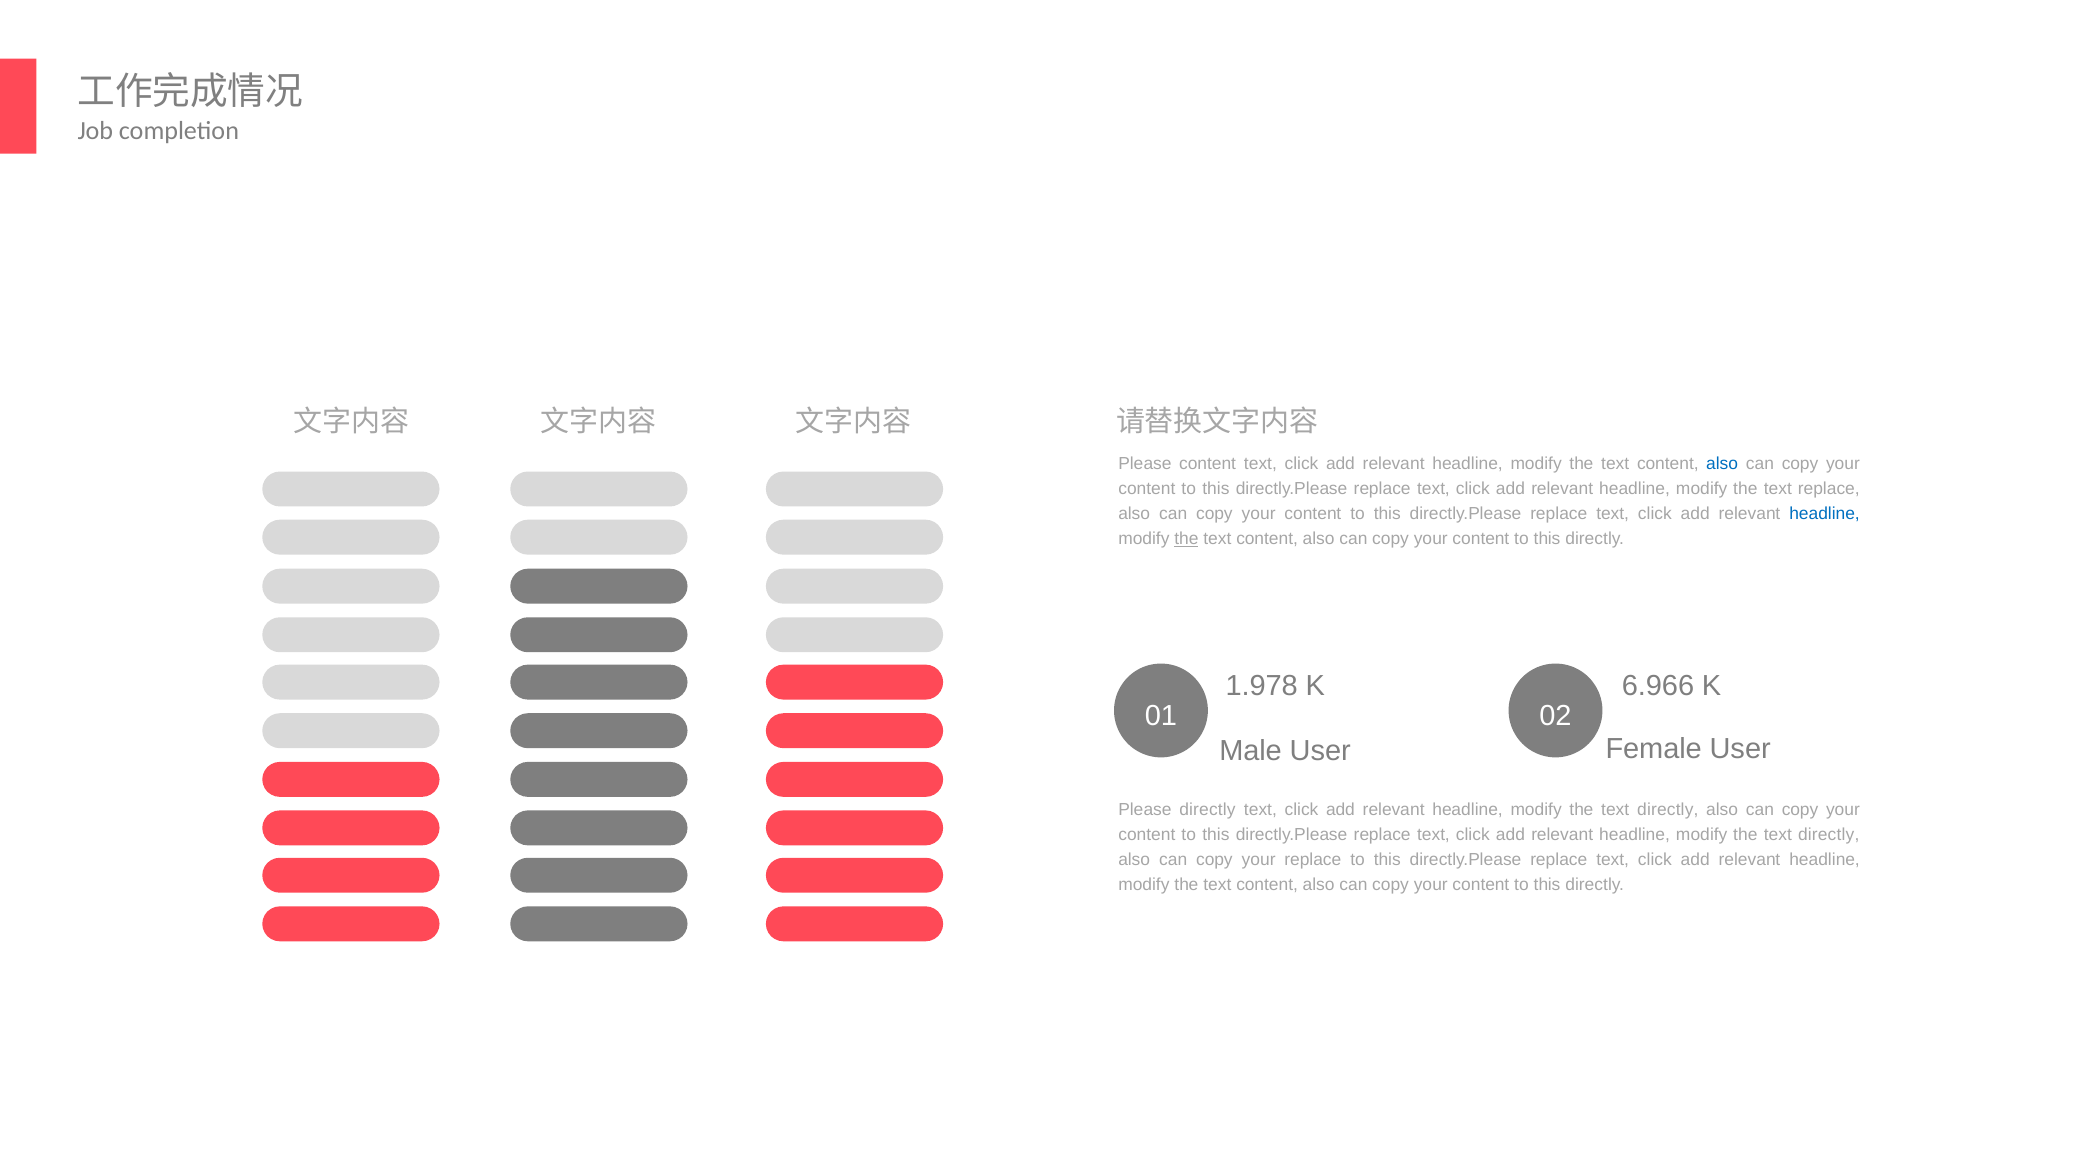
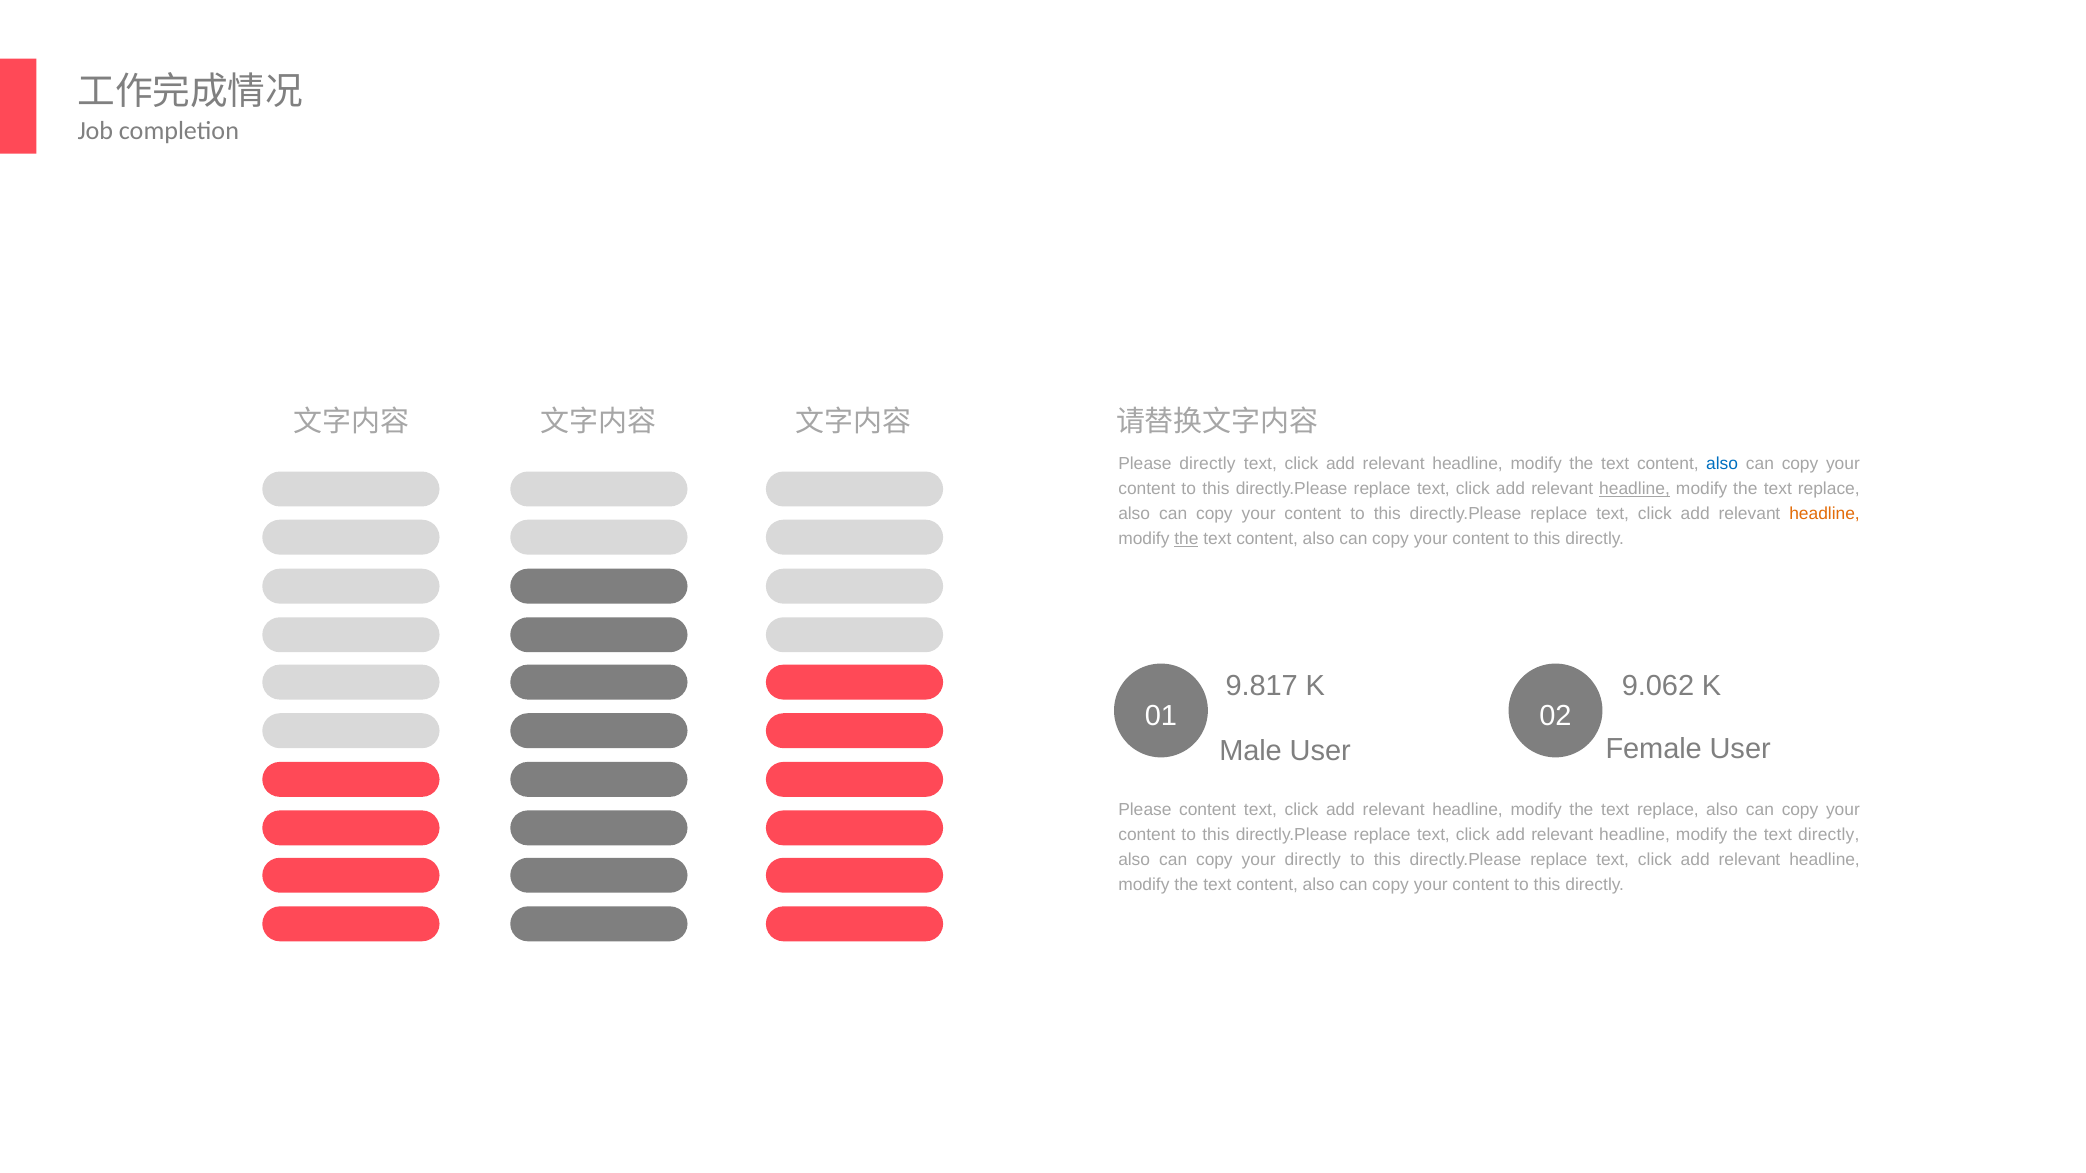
Please content: content -> directly
headline at (1635, 489) underline: none -> present
headline at (1825, 514) colour: blue -> orange
1.978: 1.978 -> 9.817
6.966: 6.966 -> 9.062
Please directly: directly -> content
directly at (1668, 810): directly -> replace
your replace: replace -> directly
